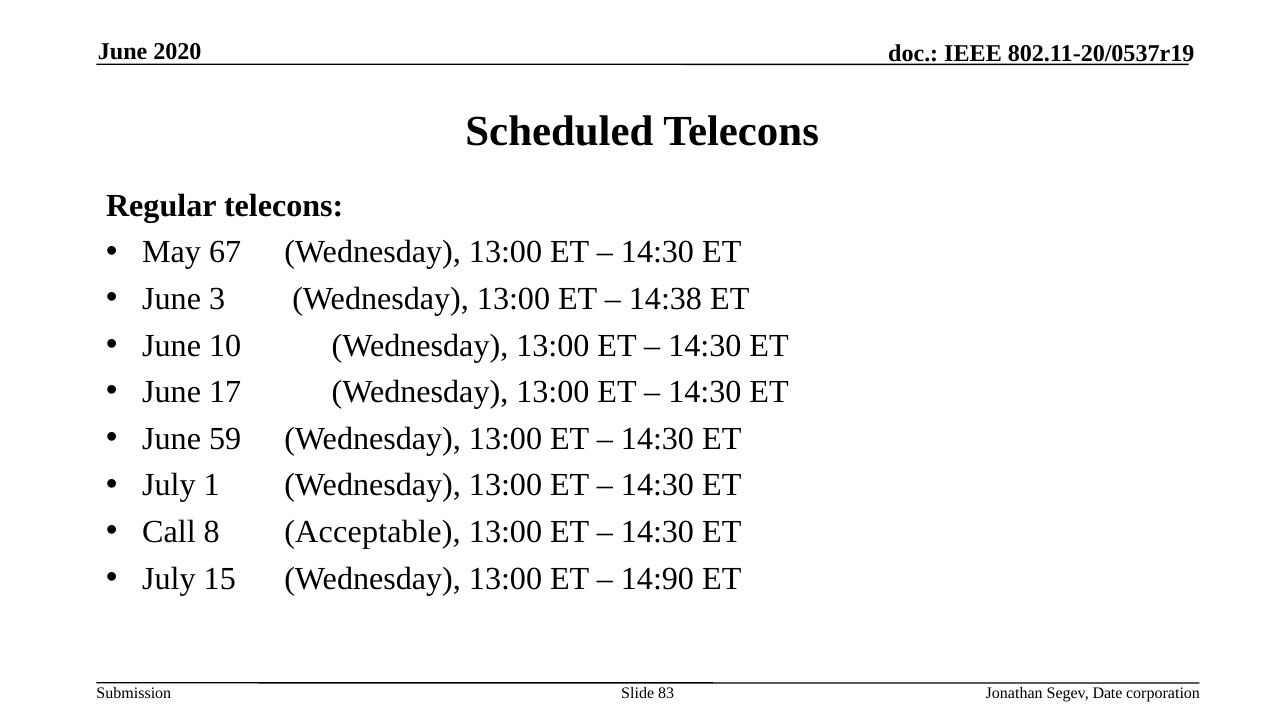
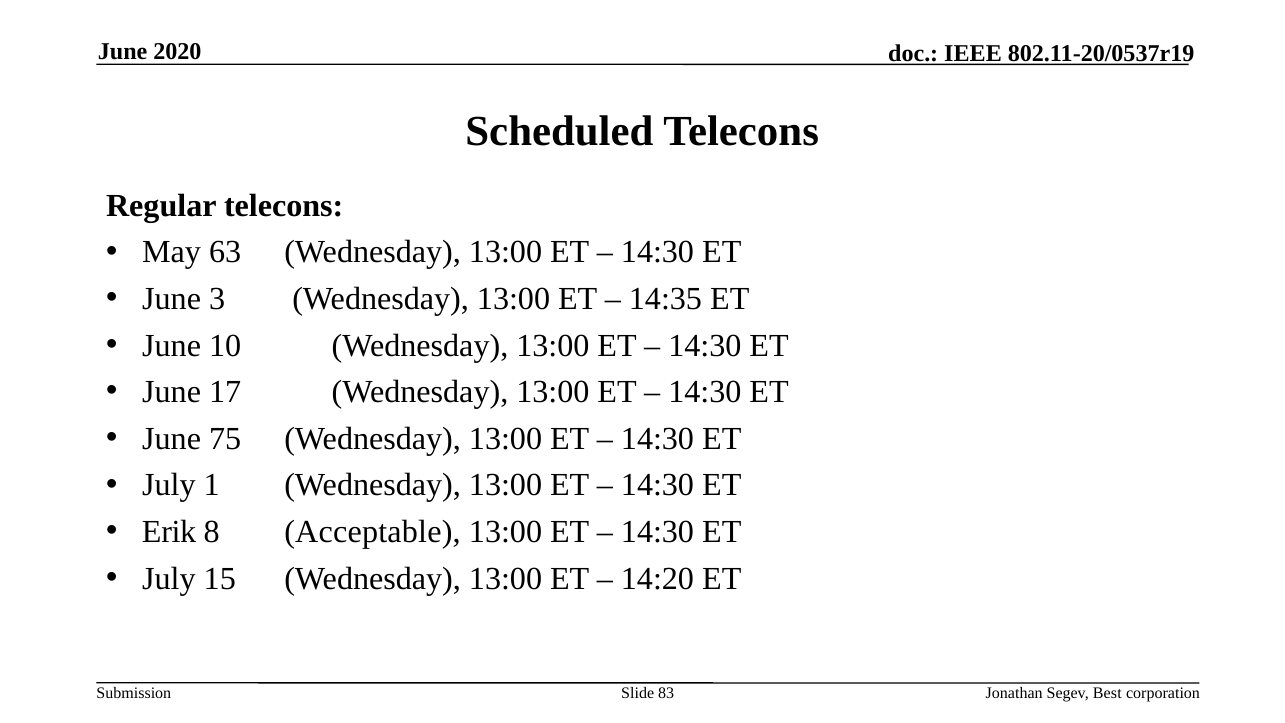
67: 67 -> 63
14:38: 14:38 -> 14:35
59: 59 -> 75
Call: Call -> Erik
14:90: 14:90 -> 14:20
Date: Date -> Best
